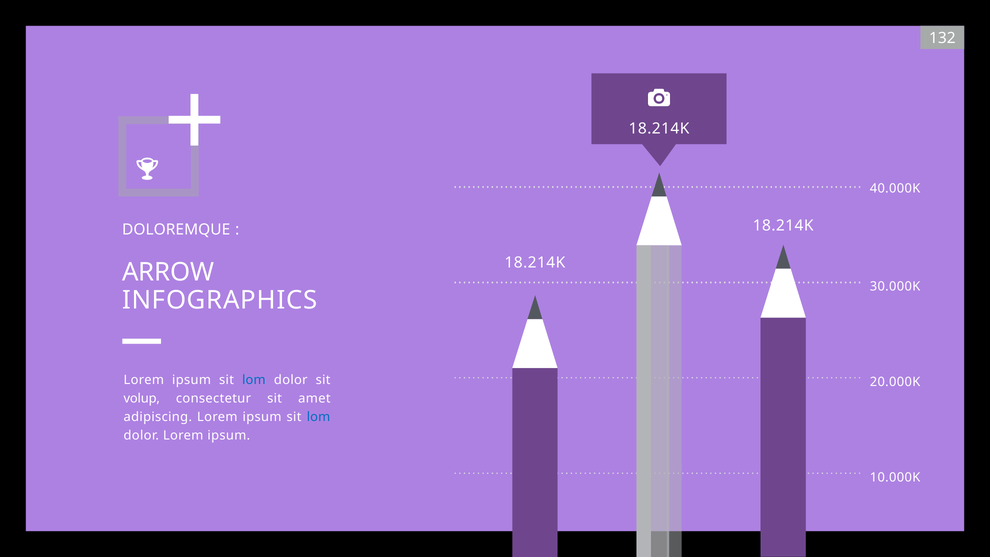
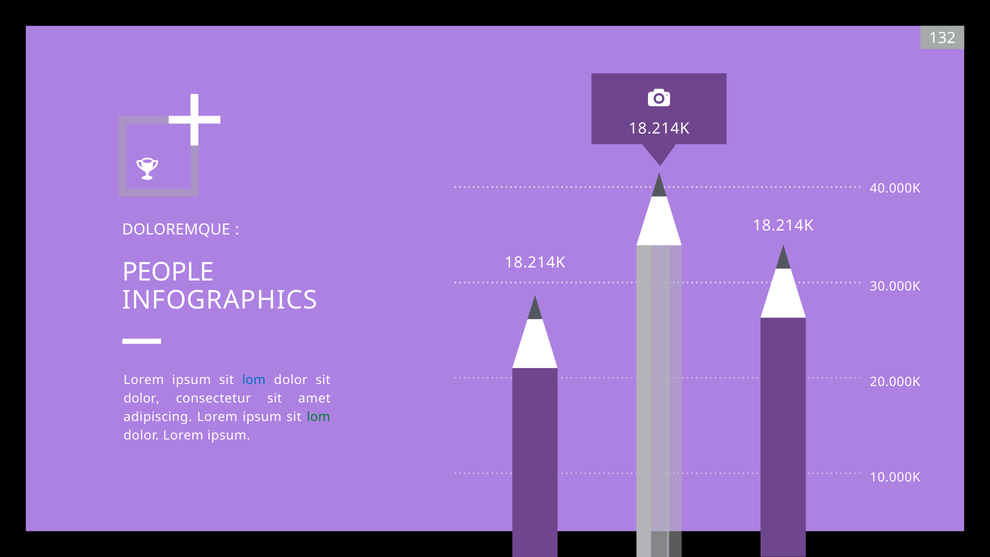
ARROW: ARROW -> PEOPLE
volup at (142, 398): volup -> dolor
lom at (318, 417) colour: blue -> green
